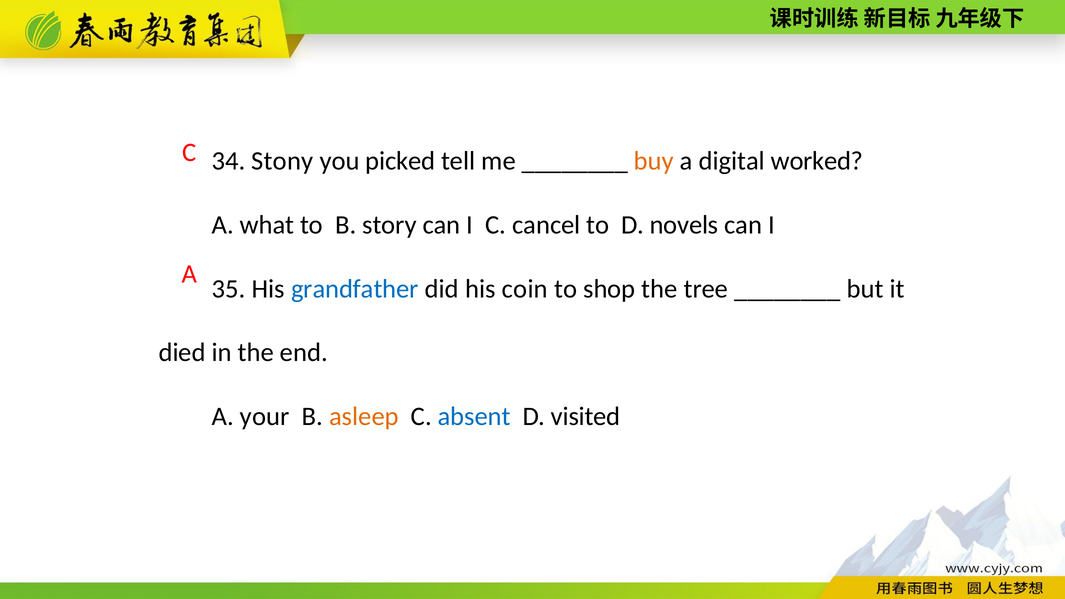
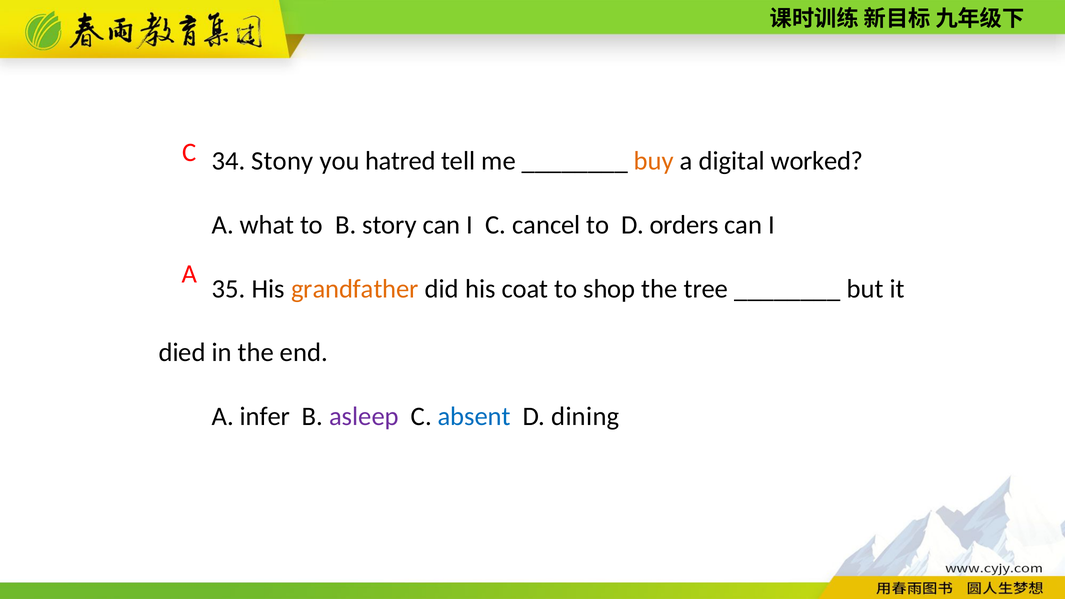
picked: picked -> hatred
novels: novels -> orders
grandfather colour: blue -> orange
coin: coin -> coat
your: your -> infer
asleep colour: orange -> purple
visited: visited -> dining
